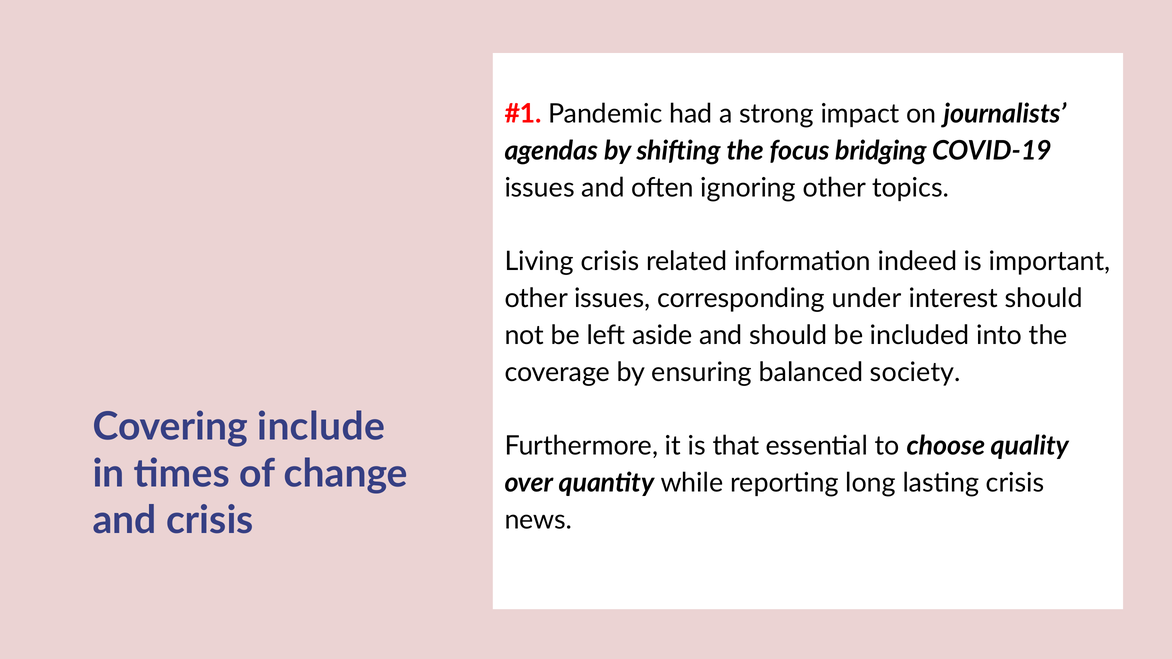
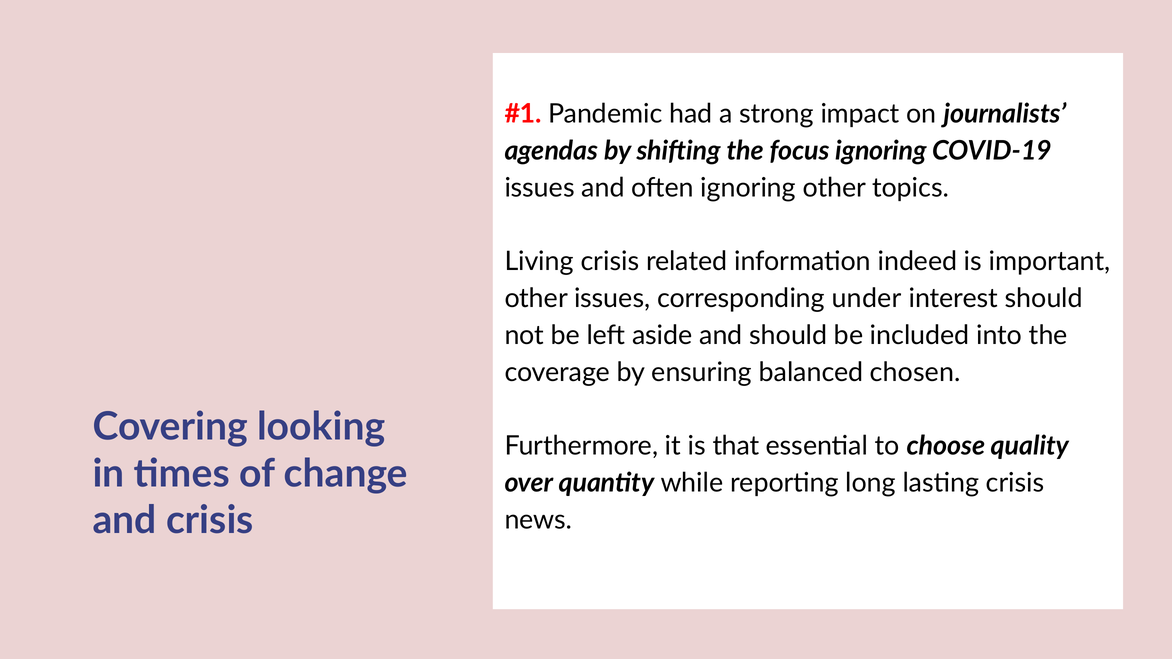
focus bridging: bridging -> ignoring
society: society -> chosen
include: include -> looking
